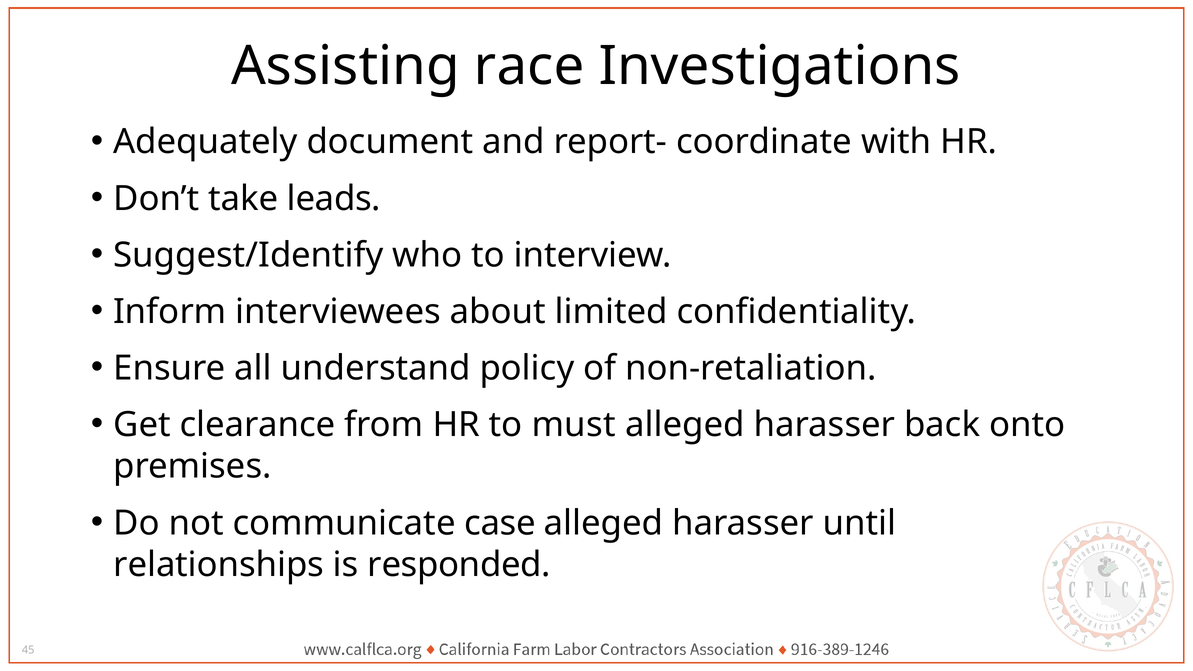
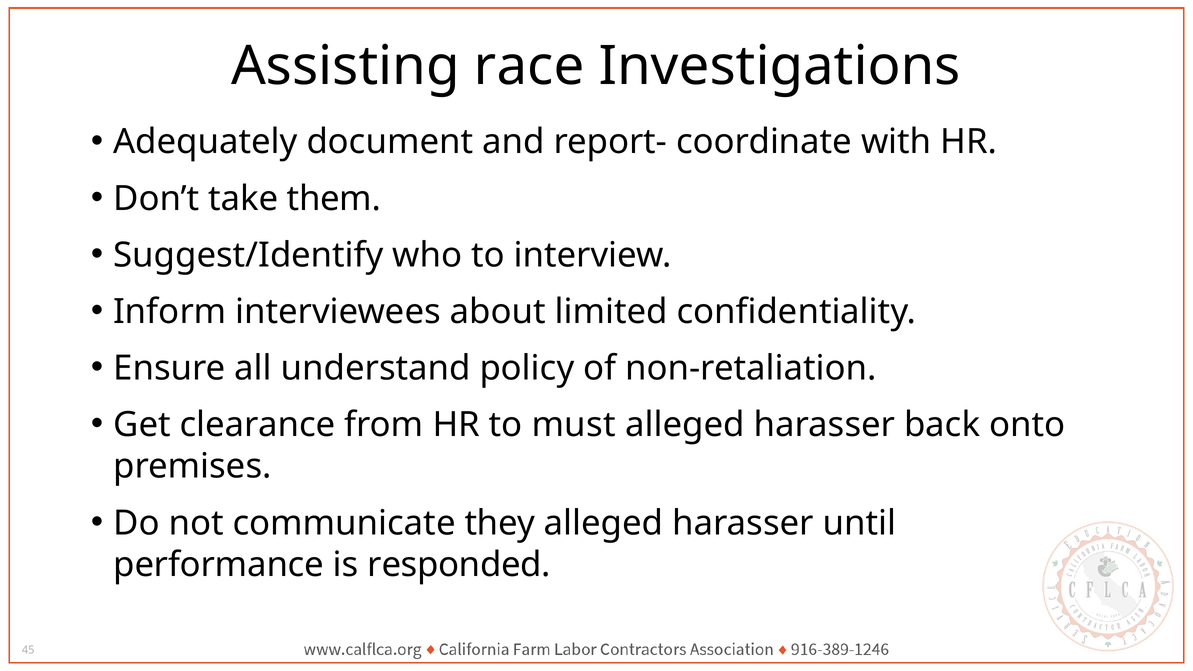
leads: leads -> them
case: case -> they
relationships: relationships -> performance
